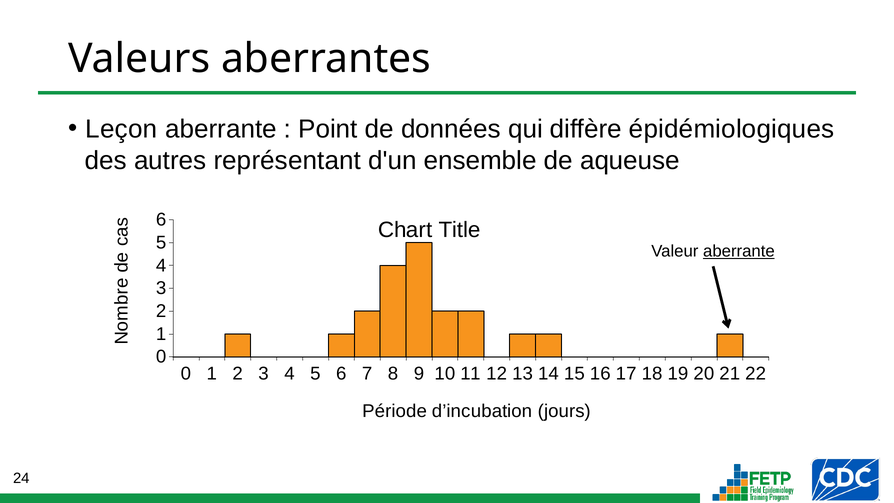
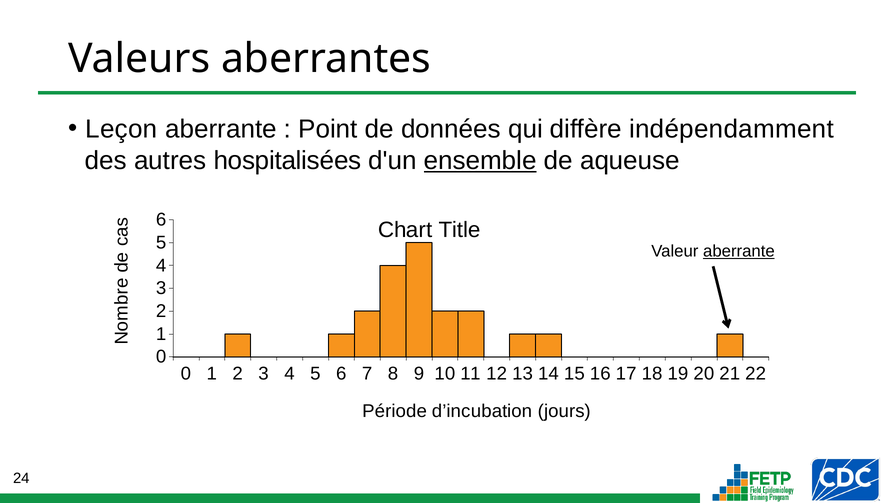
épidémiologiques: épidémiologiques -> indépendamment
représentant: représentant -> hospitalisées
ensemble underline: none -> present
